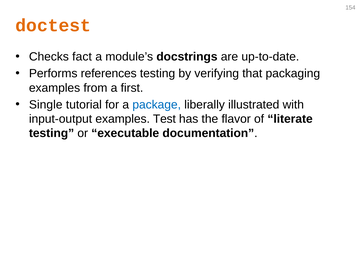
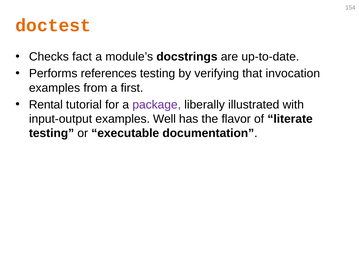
packaging: packaging -> invocation
Single: Single -> Rental
package colour: blue -> purple
Test: Test -> Well
